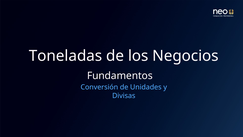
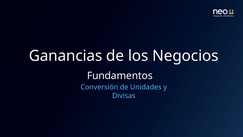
Toneladas: Toneladas -> Ganancias
